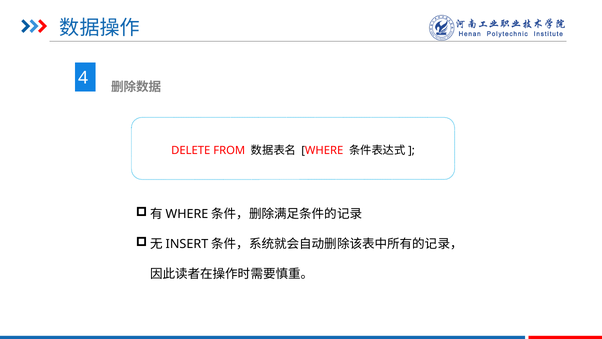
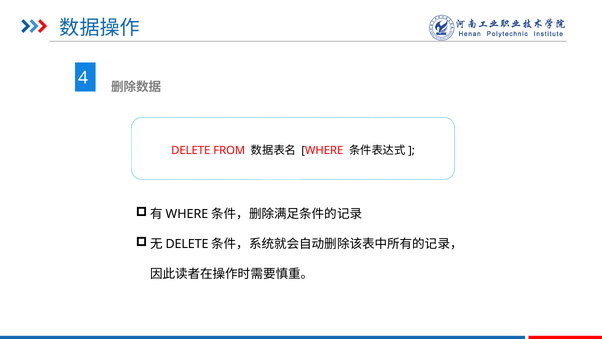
INSERT at (187, 244): INSERT -> DELETE
